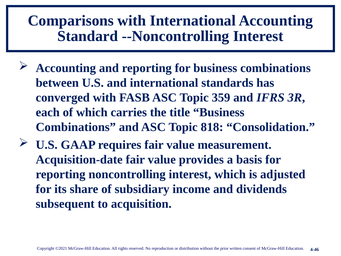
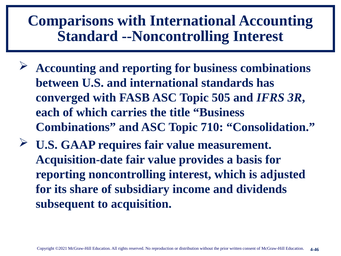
359: 359 -> 505
818: 818 -> 710
